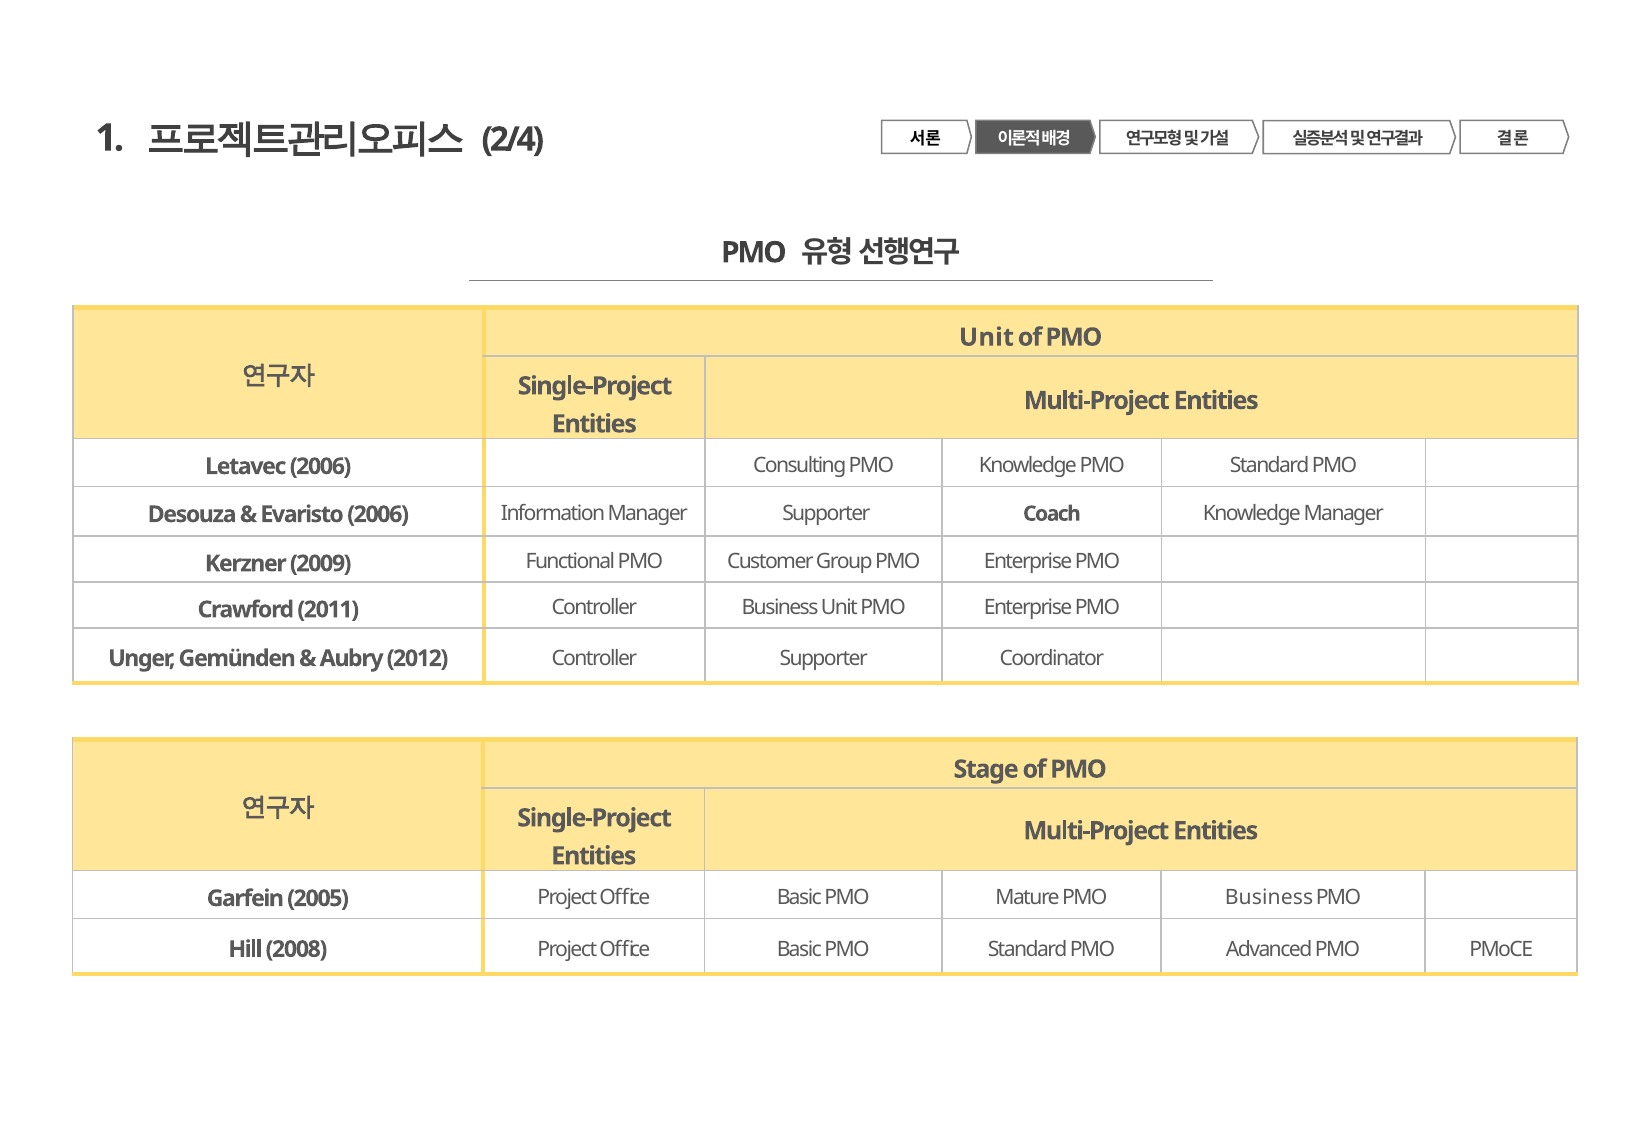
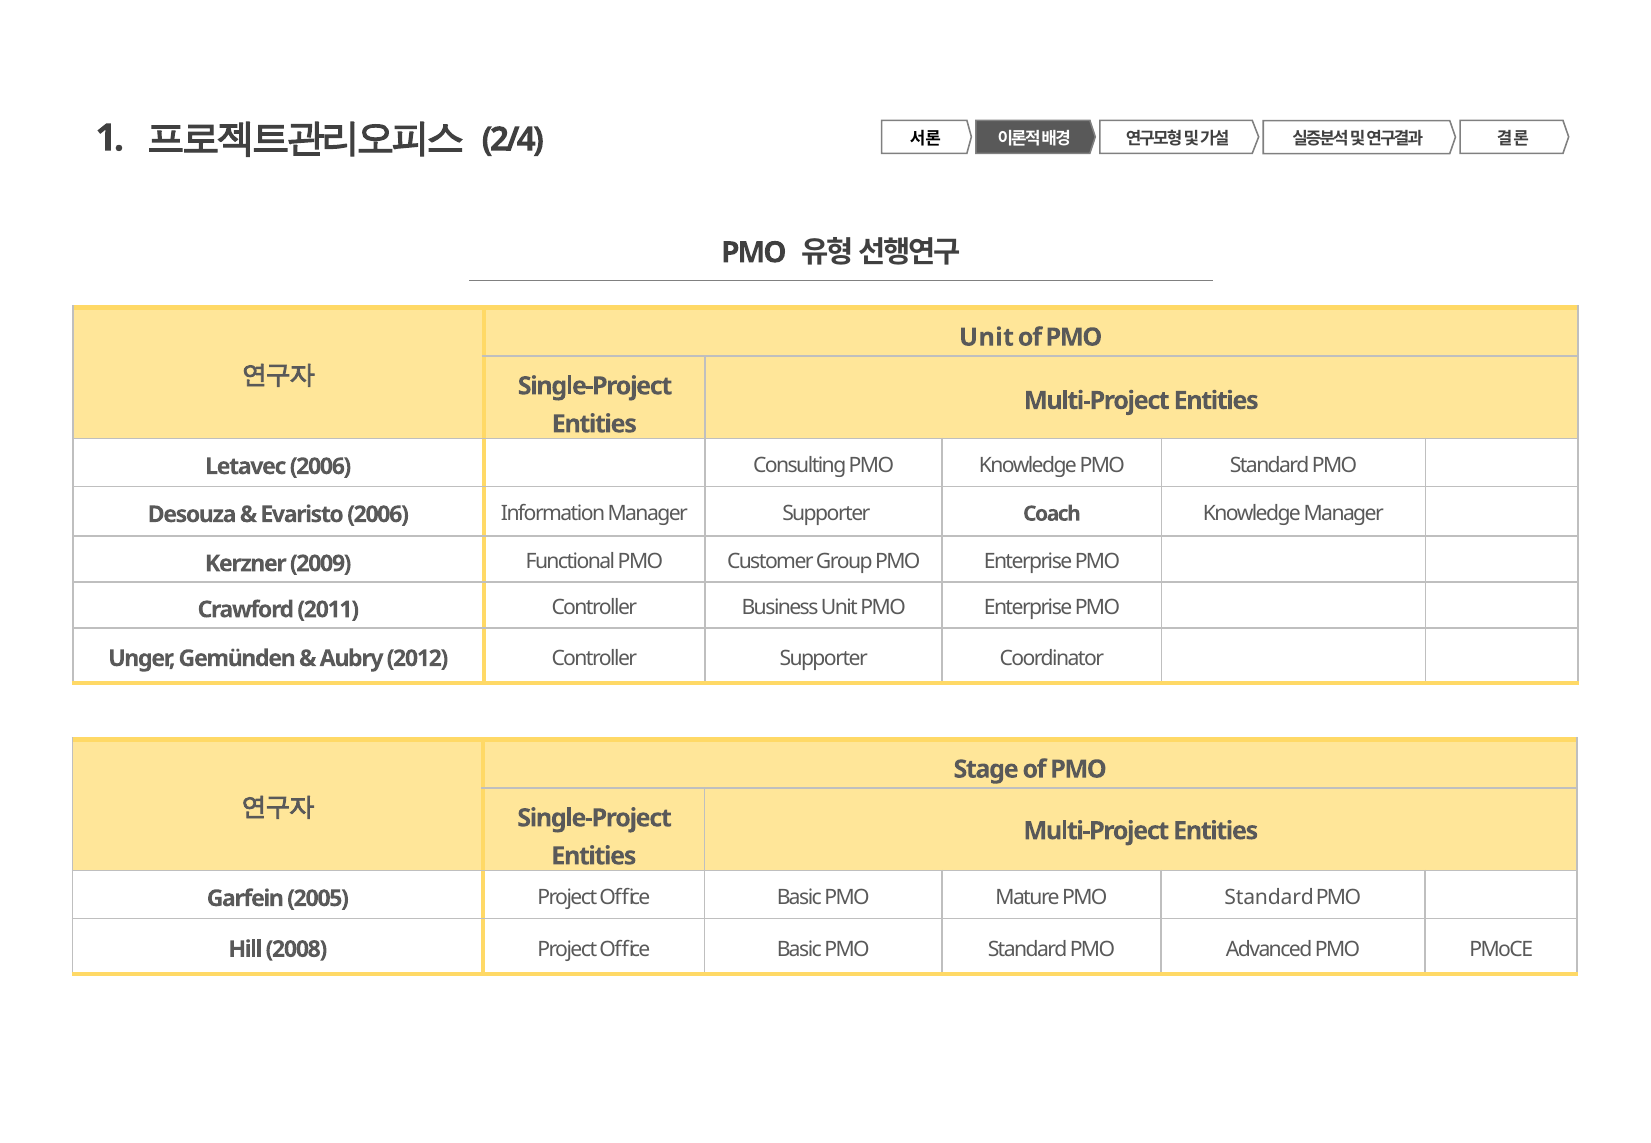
Mature PMO Business: Business -> Standard
